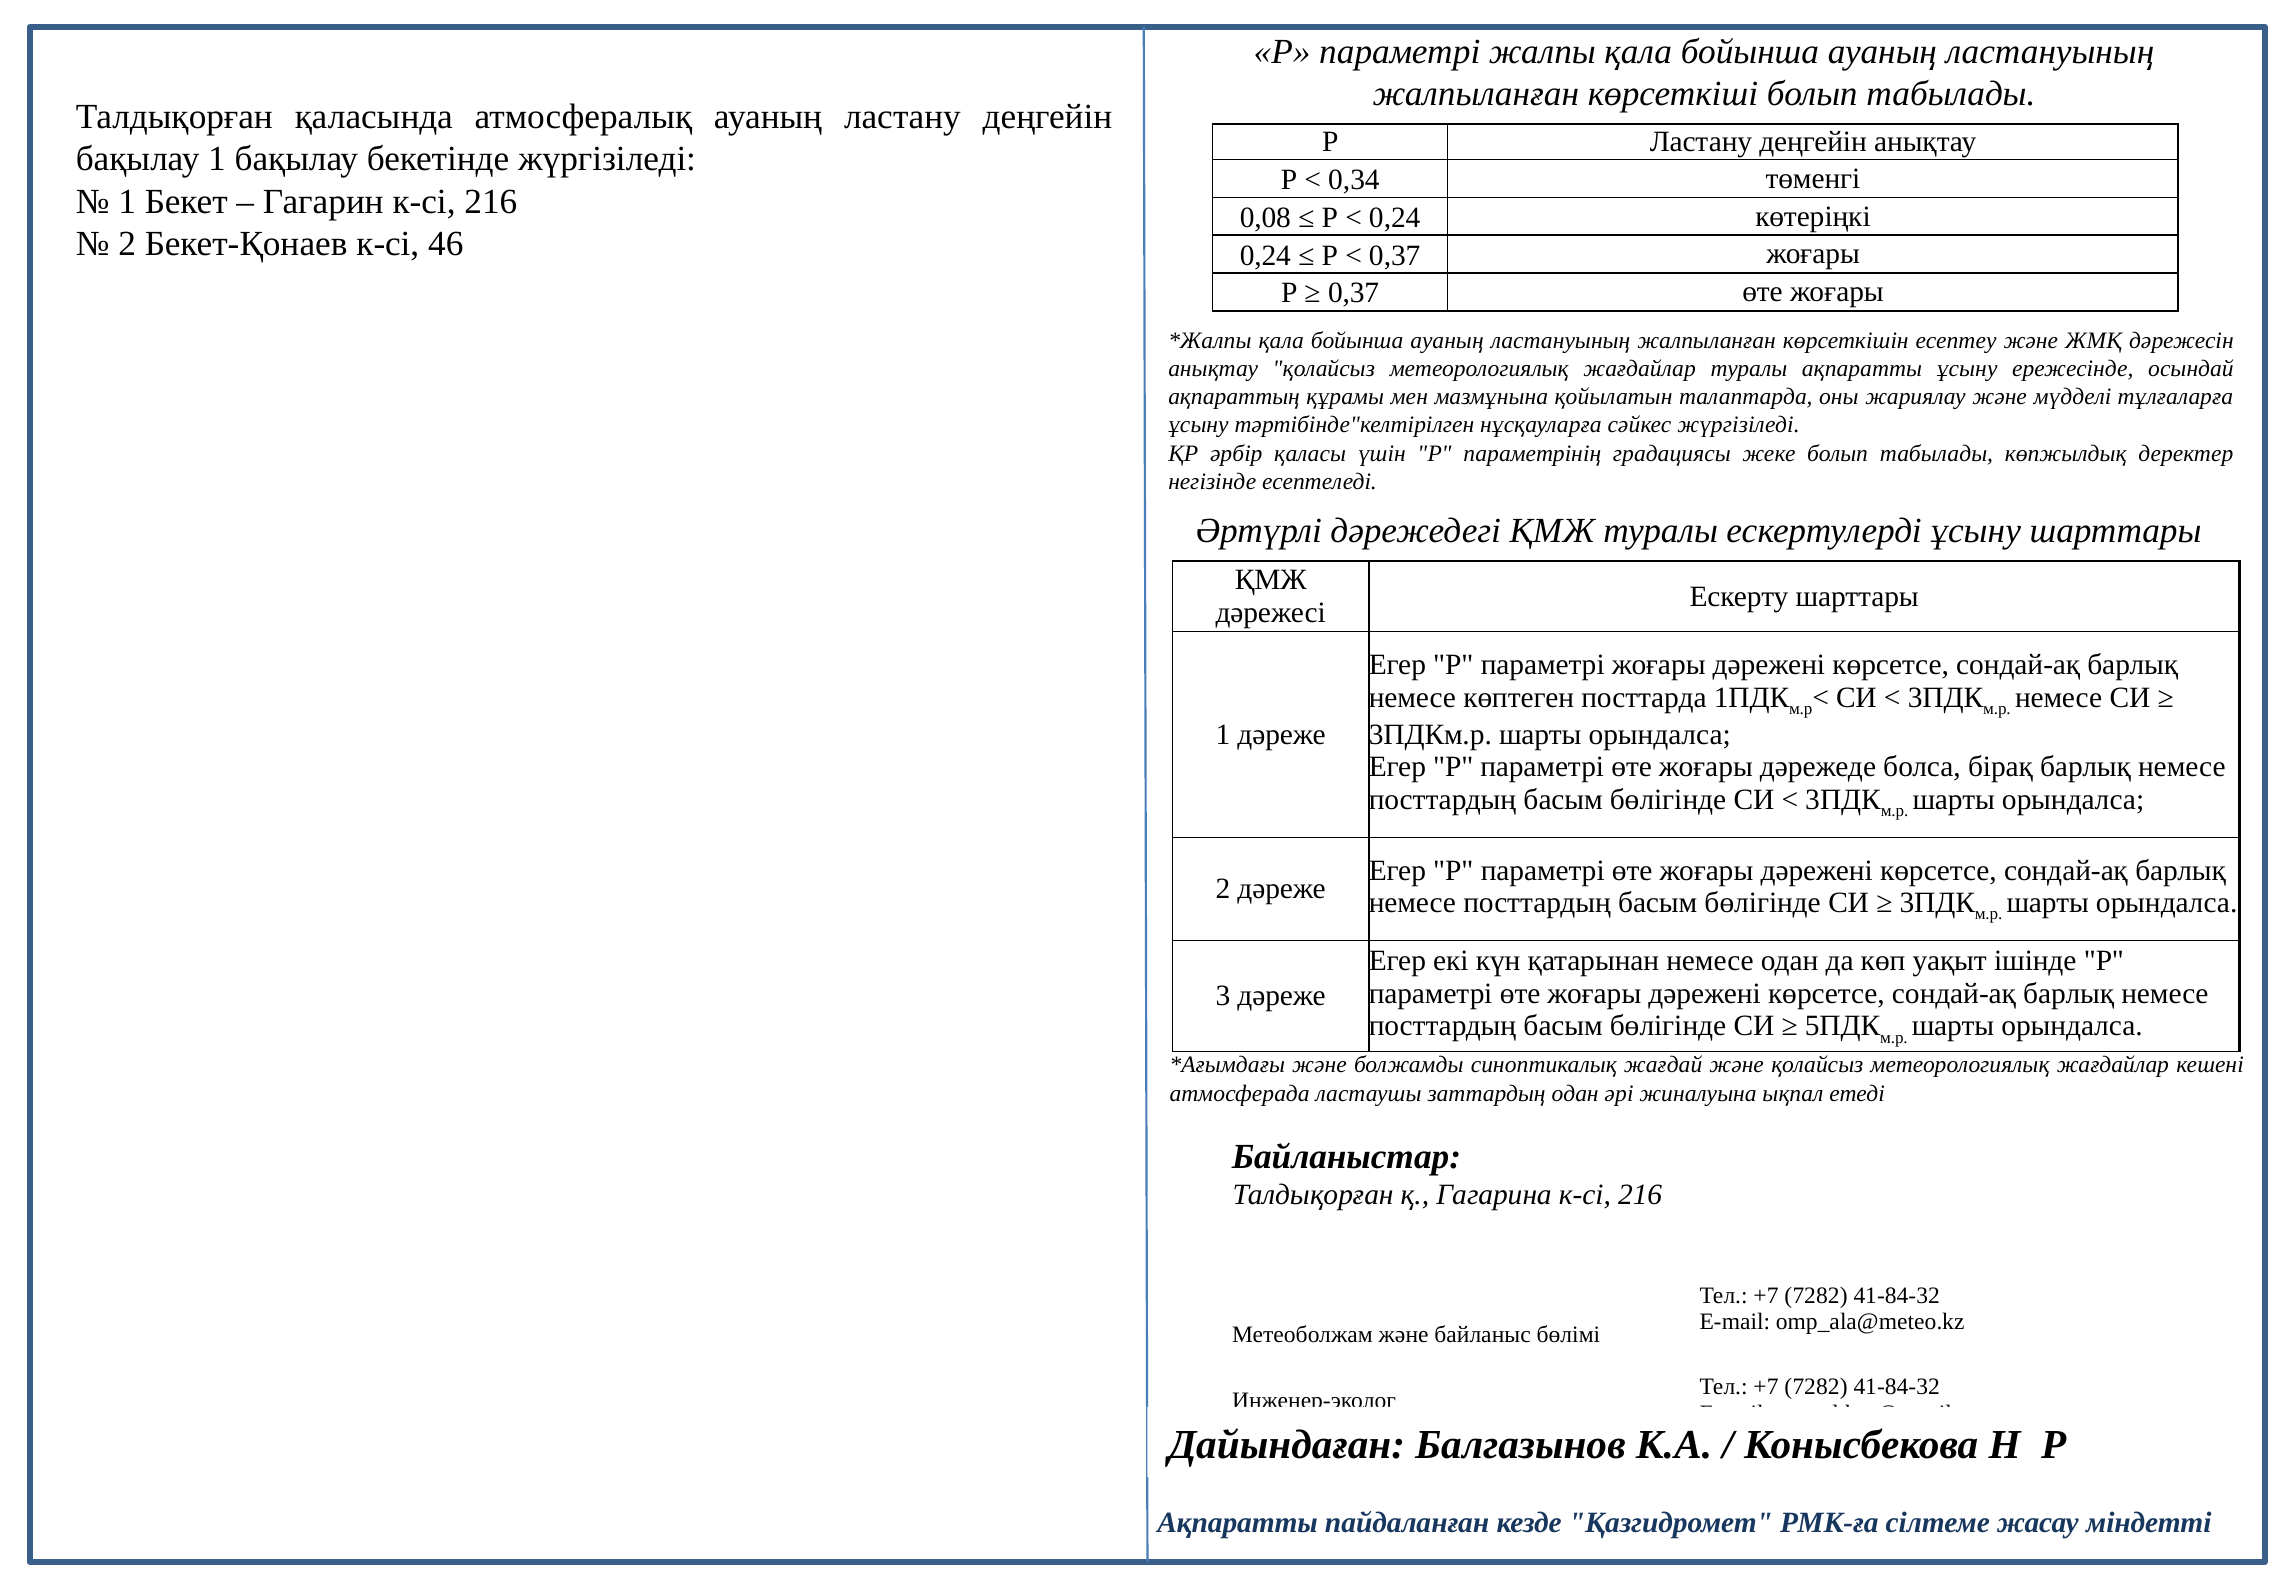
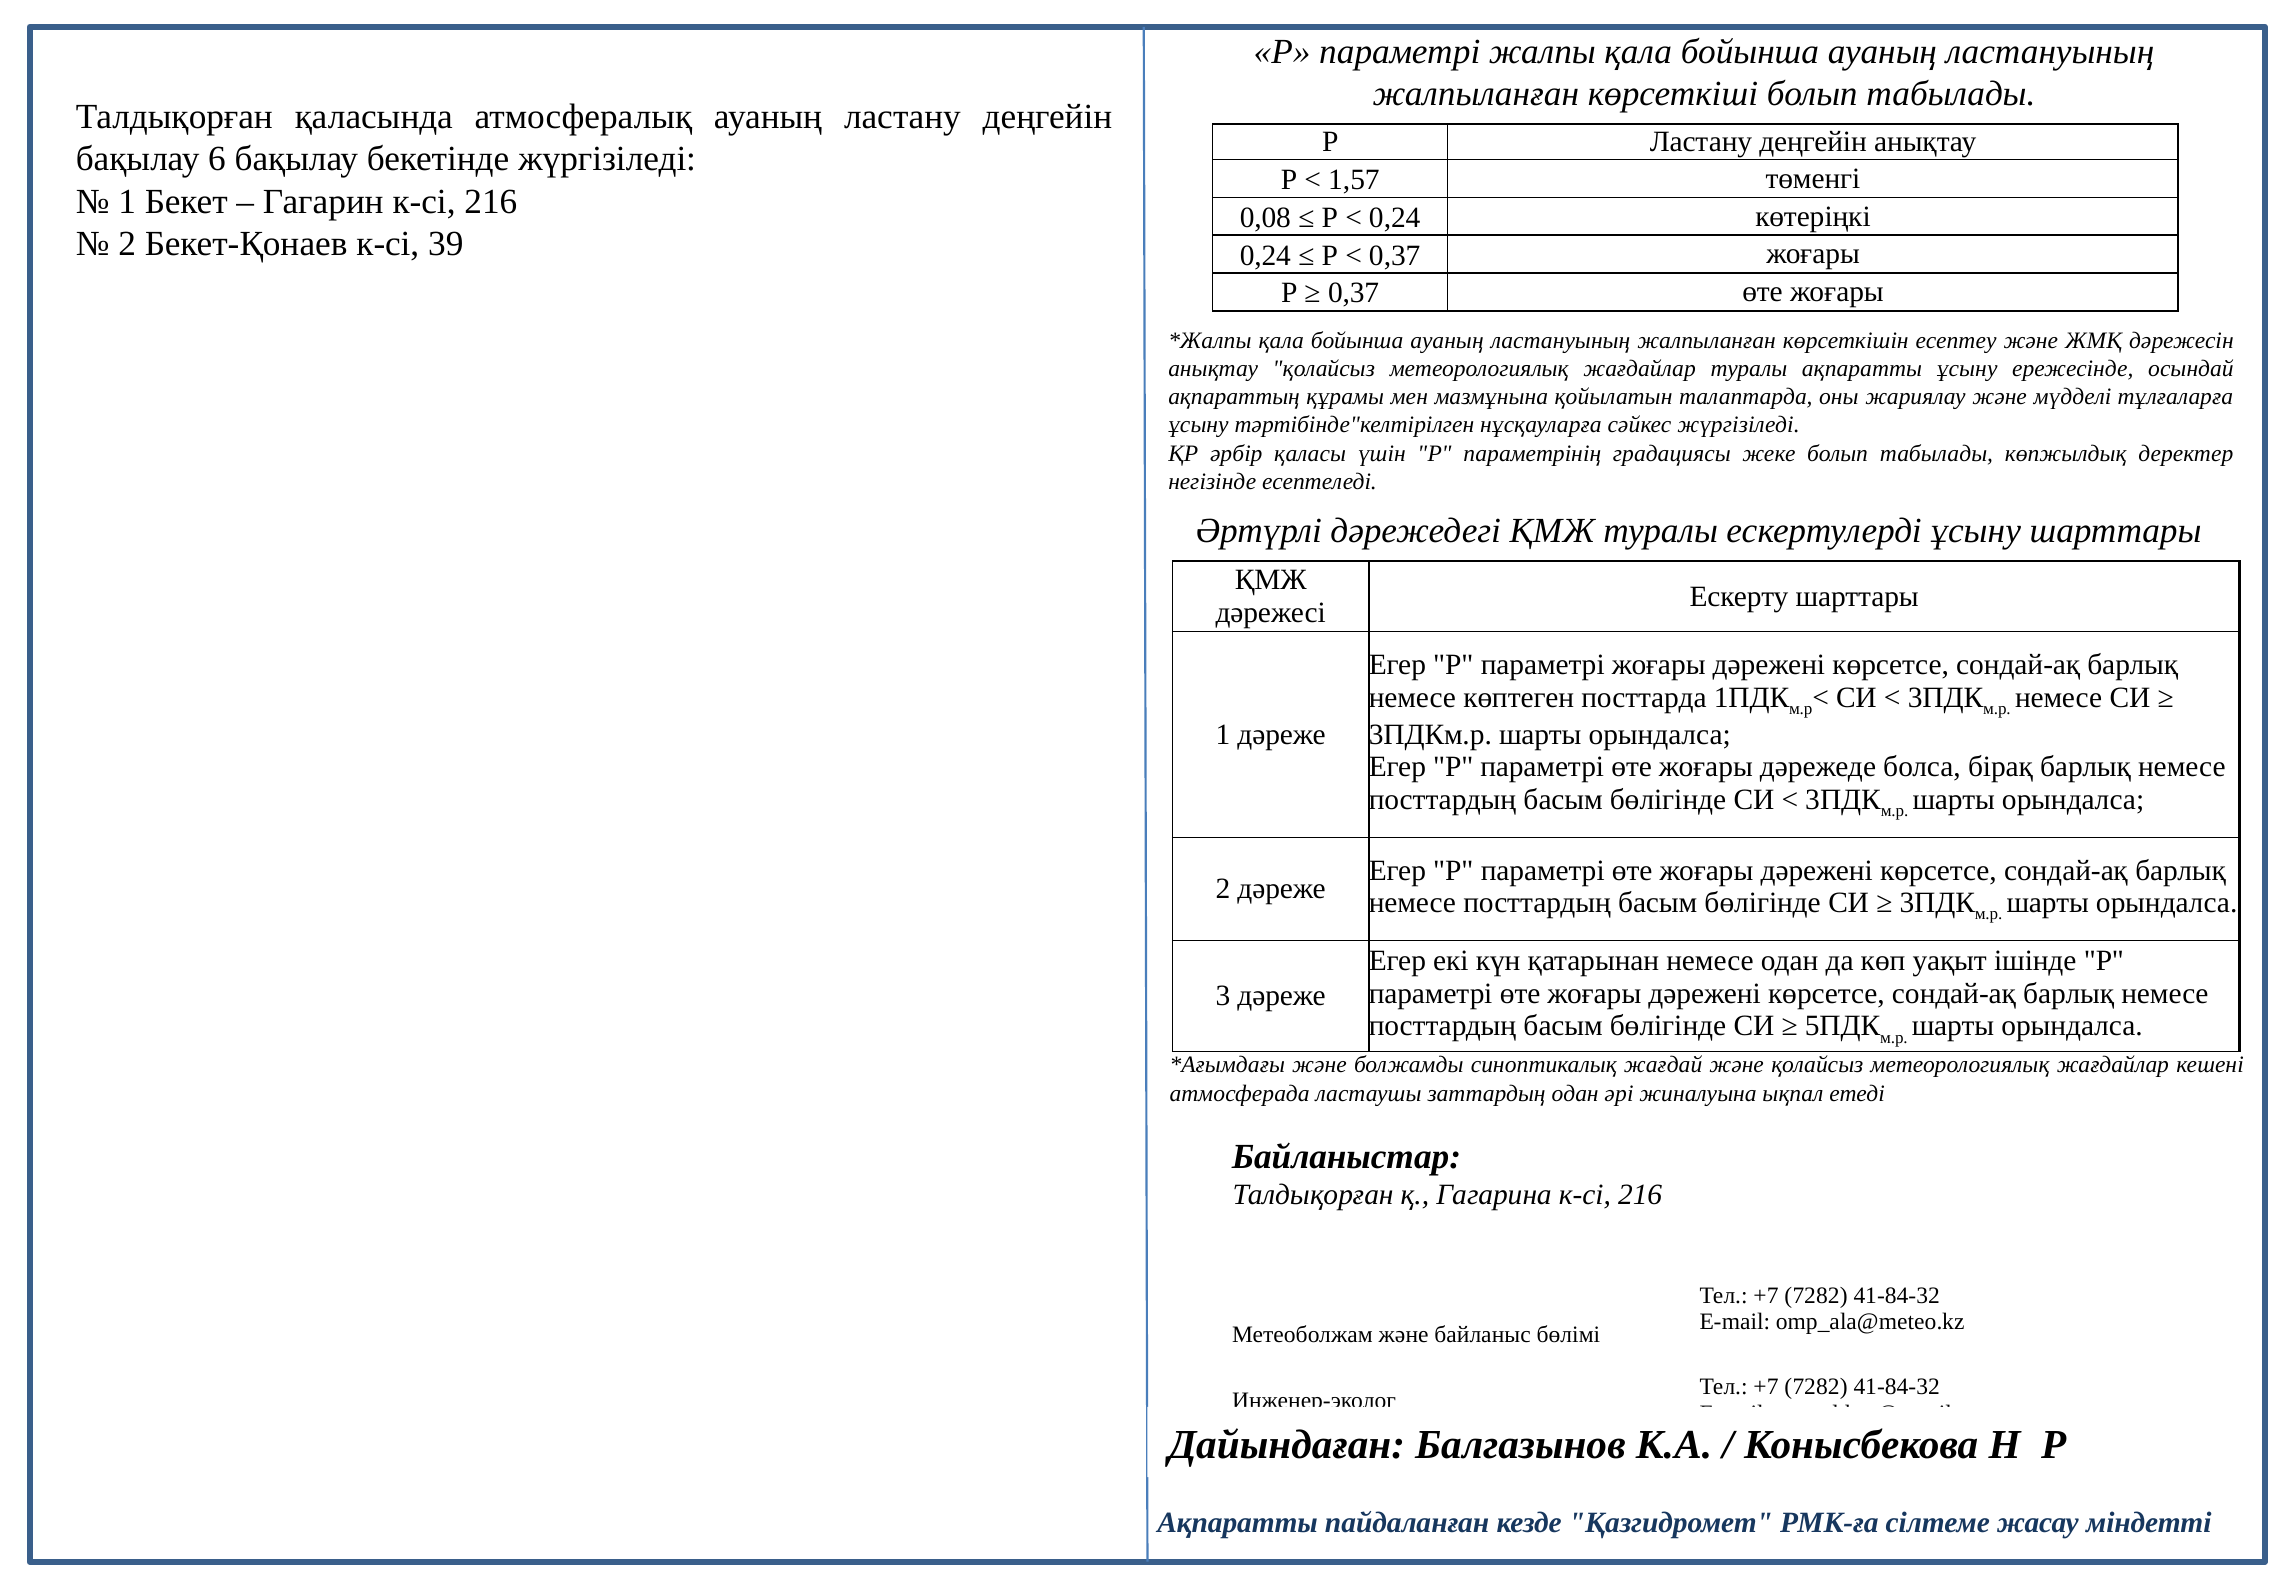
бақылау 1: 1 -> 6
0,34: 0,34 -> 1,57
46: 46 -> 39
